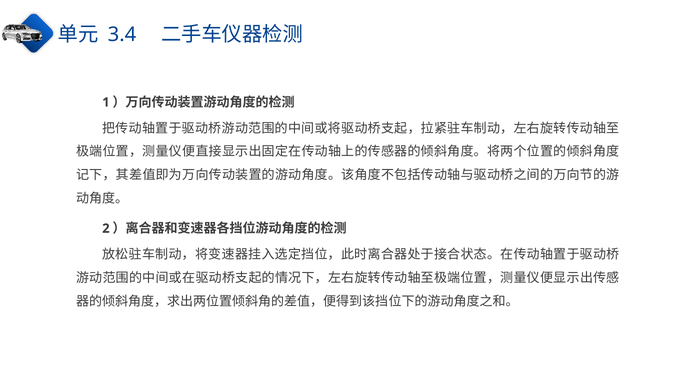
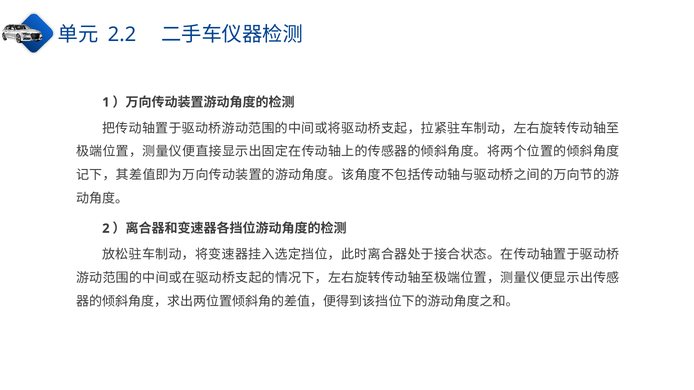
3.4: 3.4 -> 2.2
